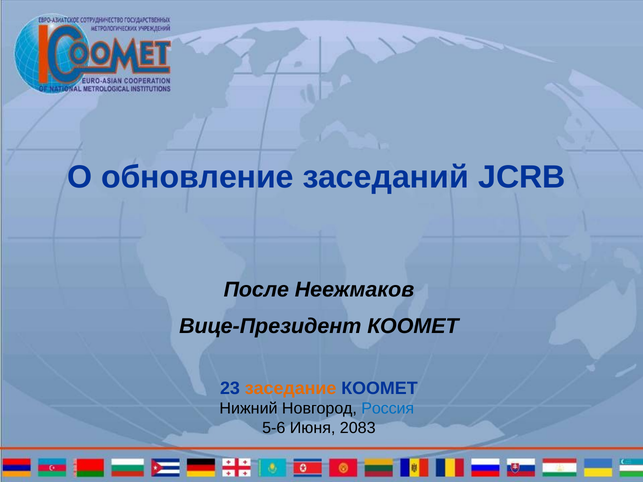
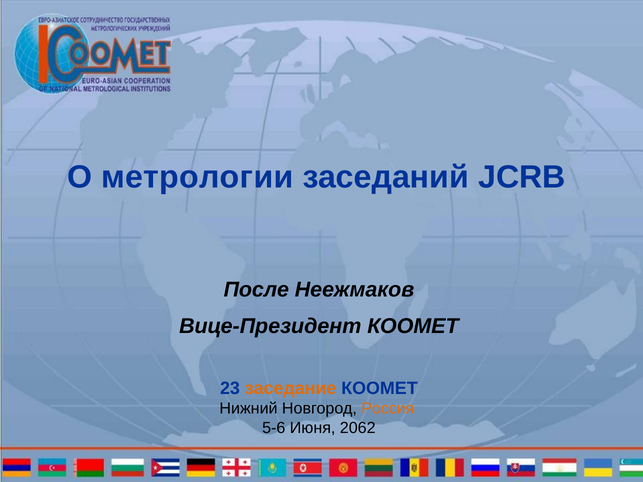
обновление: обновление -> метрологии
Россия colour: blue -> orange
2083: 2083 -> 2062
